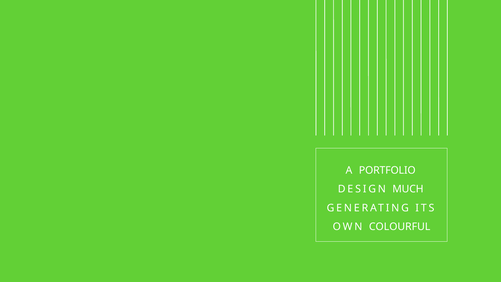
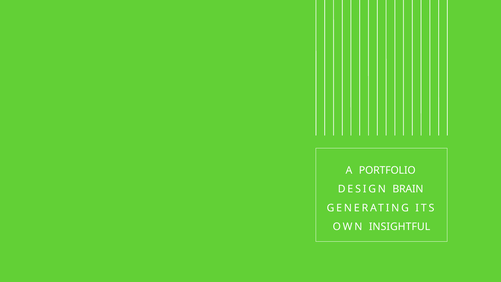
MUCH: MUCH -> BRAIN
COLOURFUL: COLOURFUL -> INSIGHTFUL
